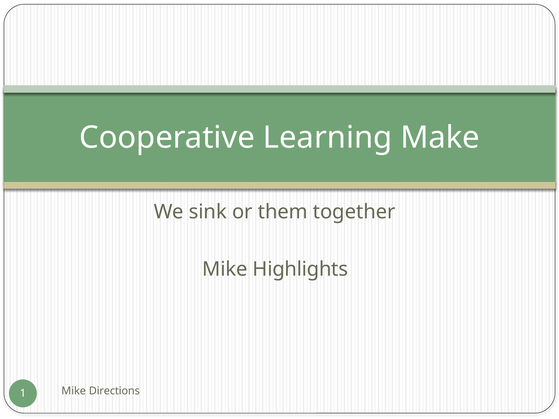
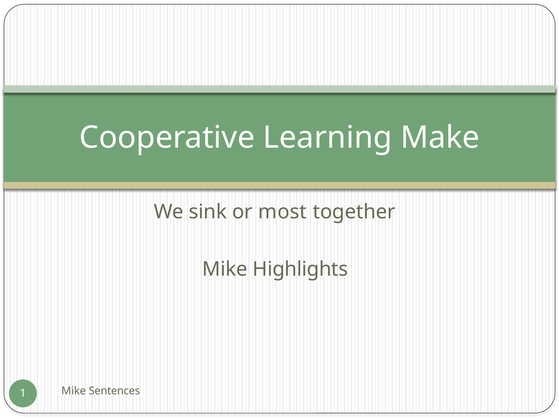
them: them -> most
Directions: Directions -> Sentences
